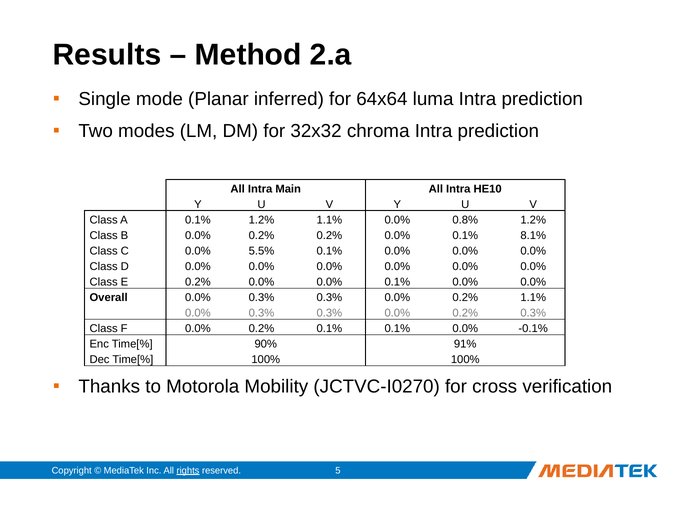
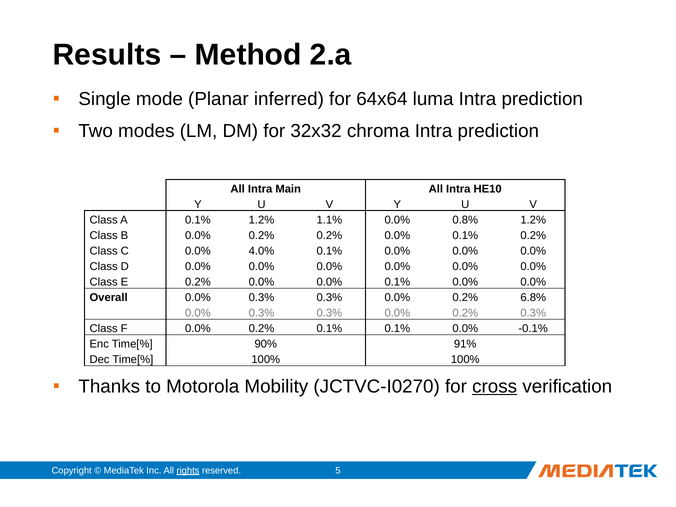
0.1% 8.1%: 8.1% -> 0.2%
5.5%: 5.5% -> 4.0%
0.2% 1.1%: 1.1% -> 6.8%
cross underline: none -> present
